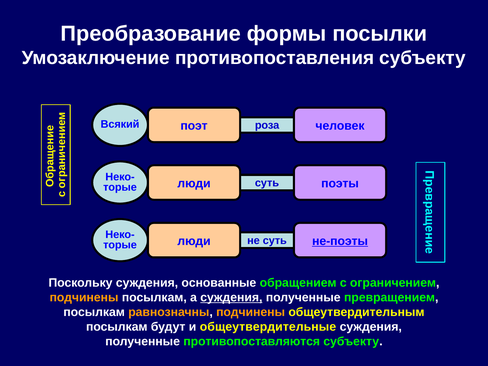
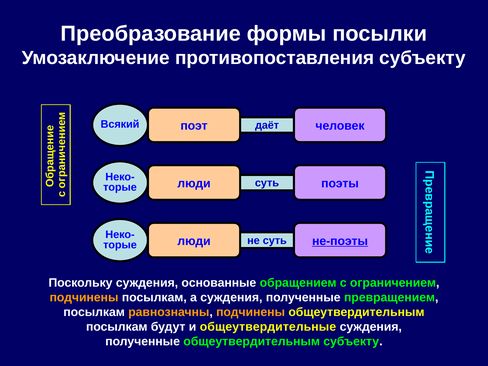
роза: роза -> даёт
суждения at (231, 297) underline: present -> none
полученные противопоставляются: противопоставляются -> общеутвердительным
